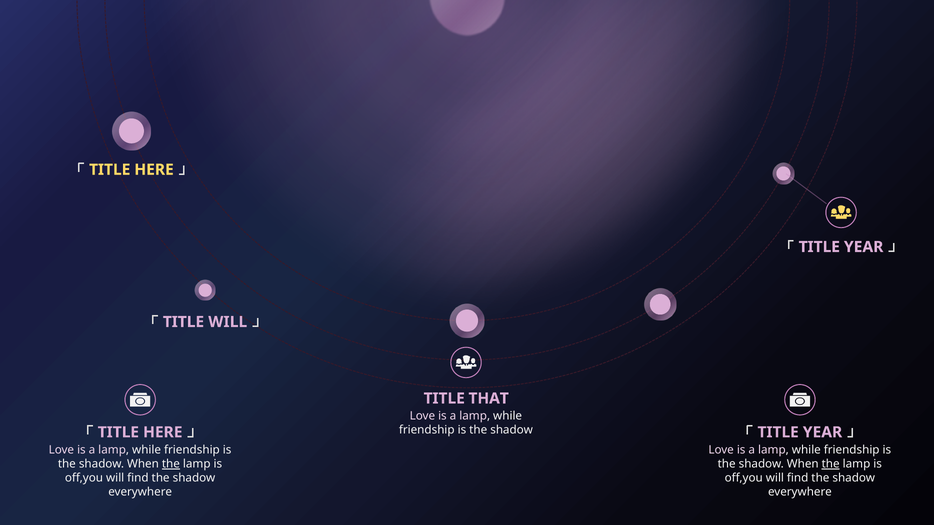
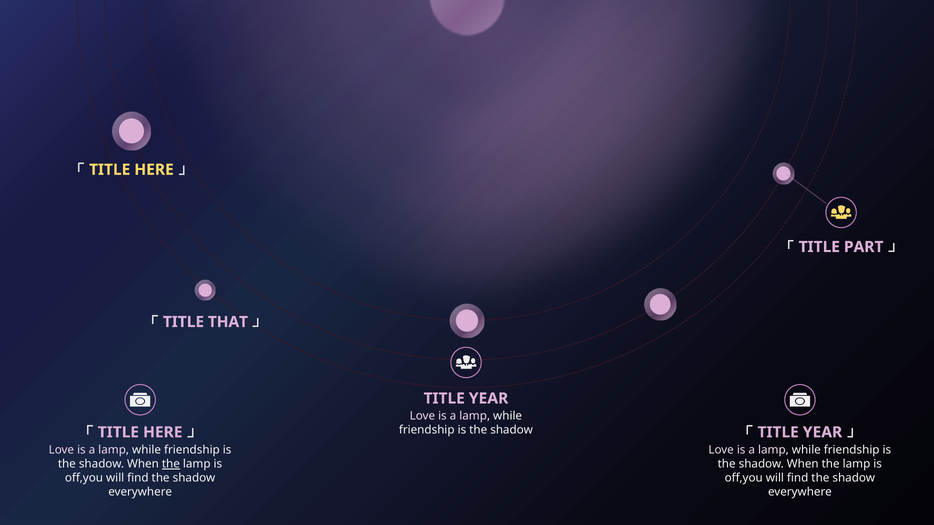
YEAR at (864, 247): YEAR -> PART
TITLE WILL: WILL -> THAT
THAT at (489, 399): THAT -> YEAR
the at (831, 464) underline: present -> none
